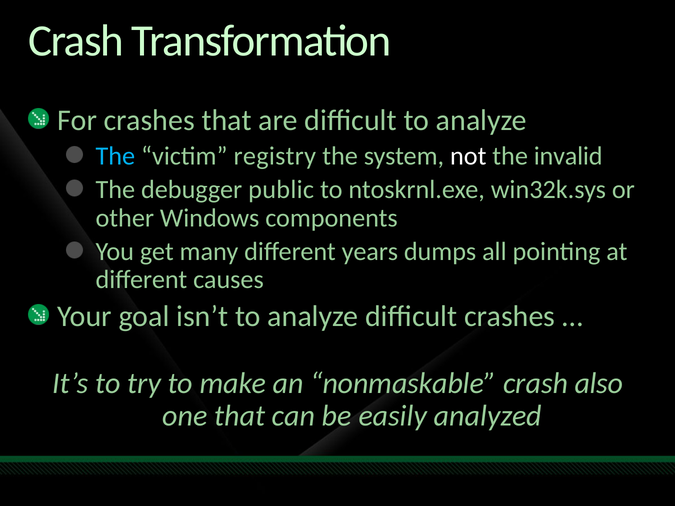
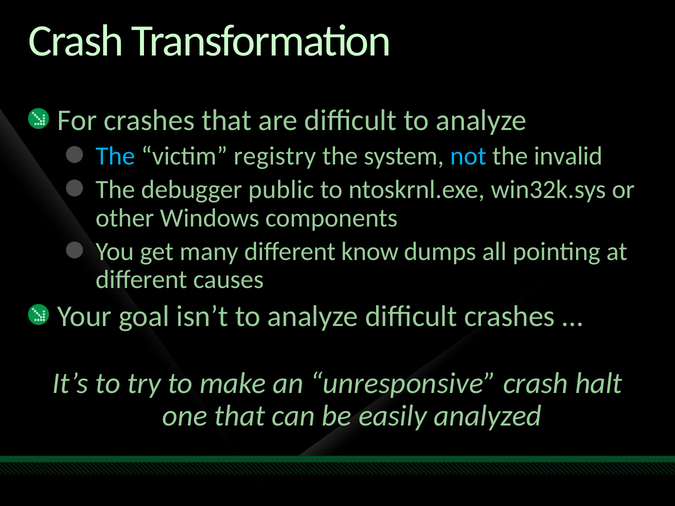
not colour: white -> light blue
years: years -> know
nonmaskable: nonmaskable -> unresponsive
also: also -> halt
